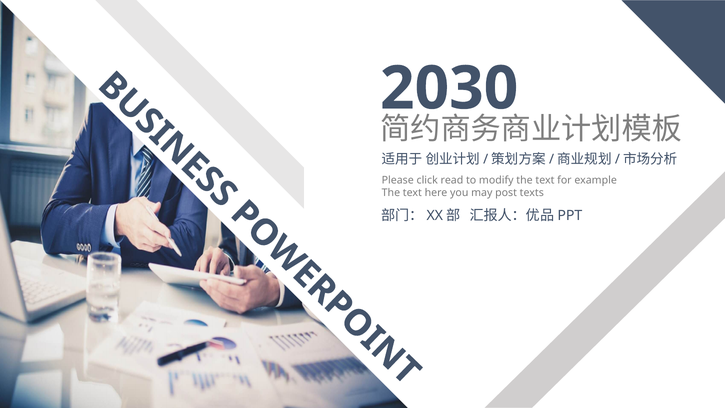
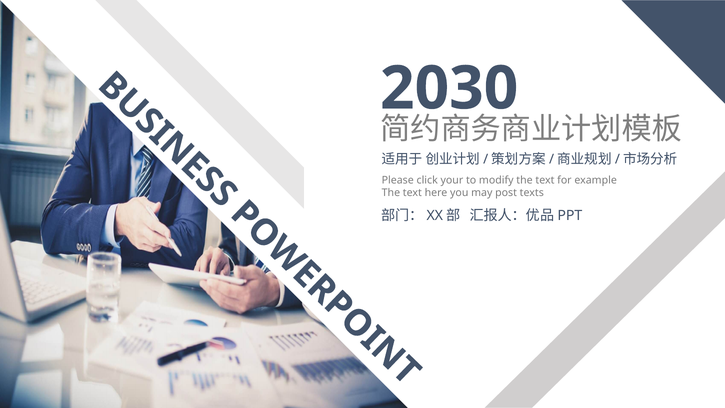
read: read -> your
